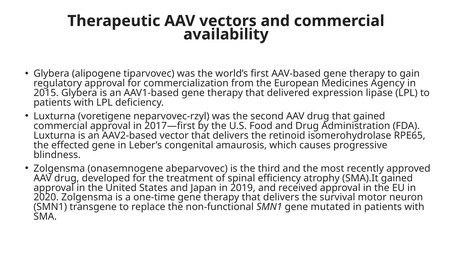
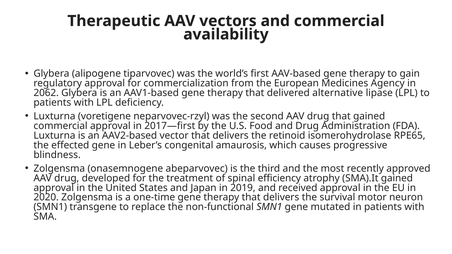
2015: 2015 -> 2062
expression: expression -> alternative
